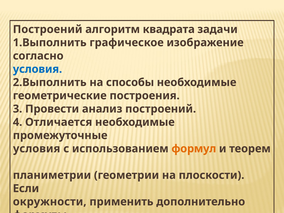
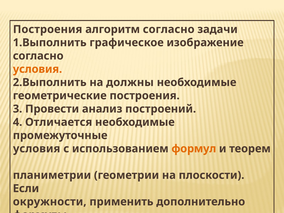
Построений at (48, 29): Построений -> Построения
алгоритм квадрата: квадрата -> согласно
условия at (37, 69) colour: blue -> orange
способы: способы -> должны
